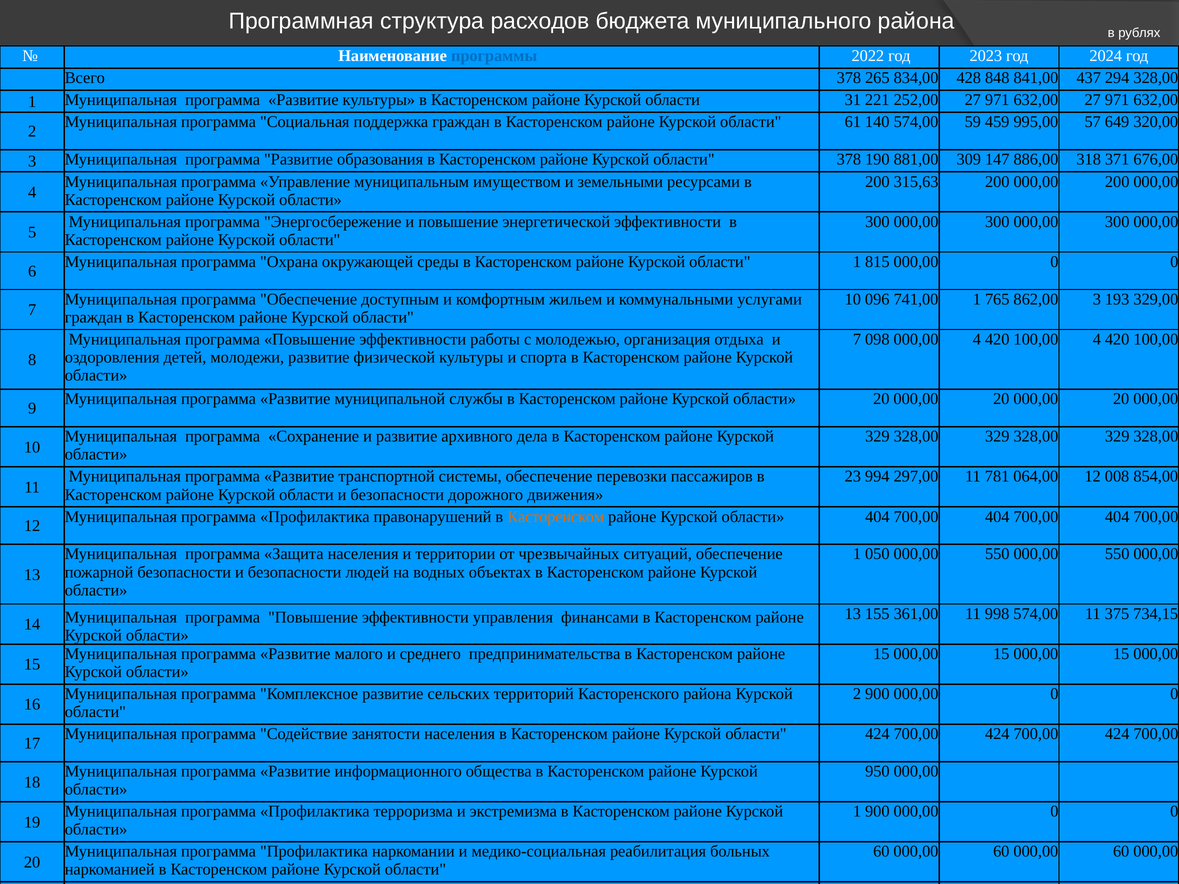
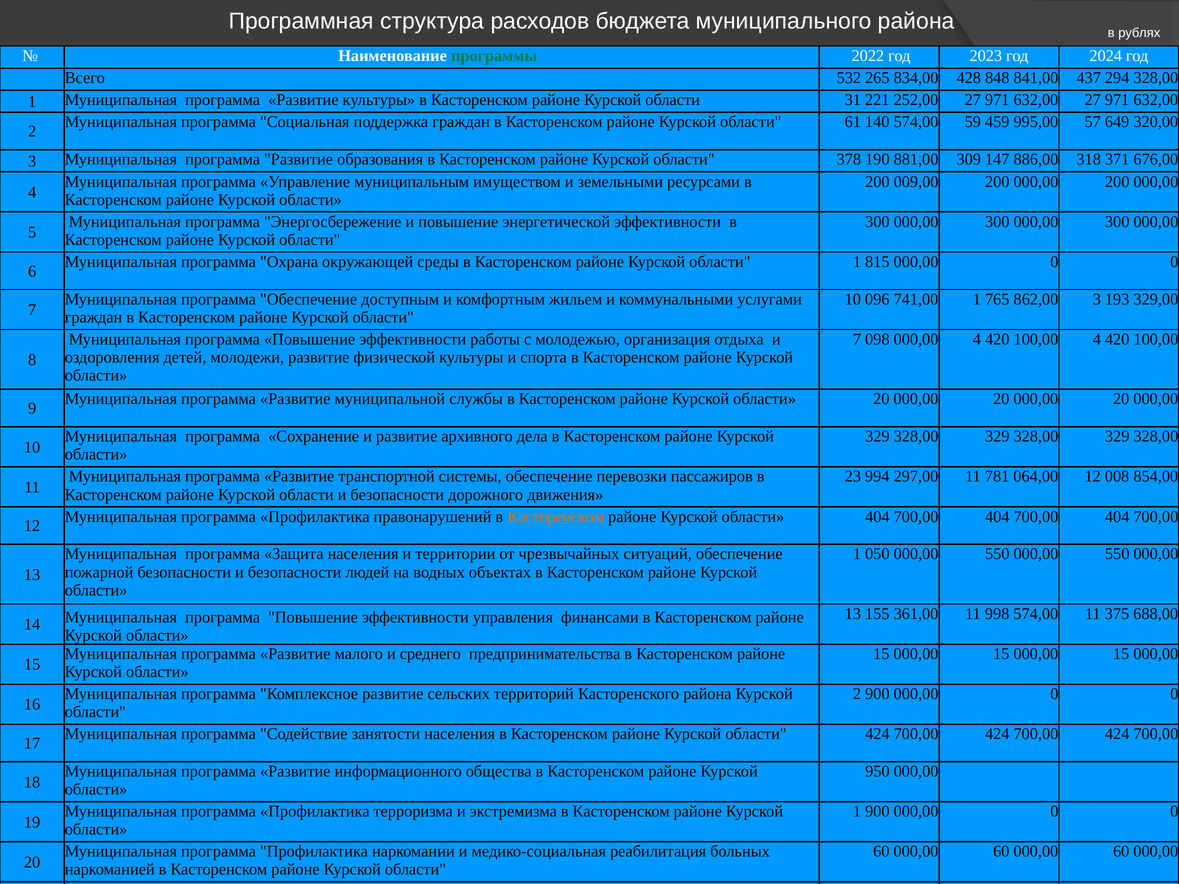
программы colour: blue -> green
Всего 378: 378 -> 532
315,63: 315,63 -> 009,00
734,15: 734,15 -> 688,00
